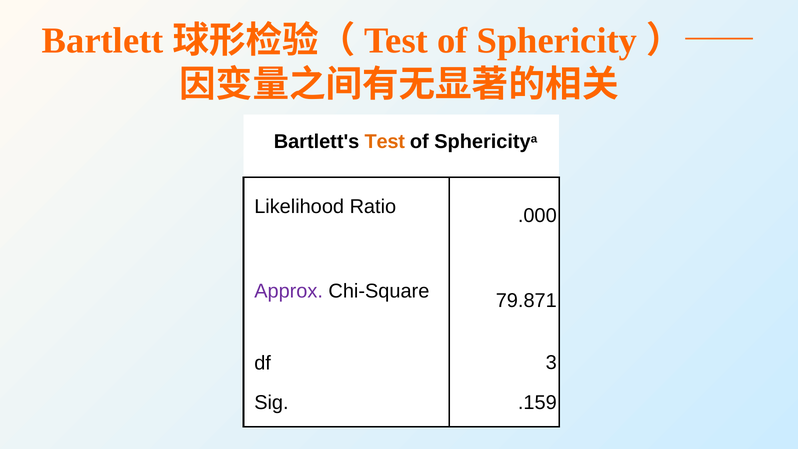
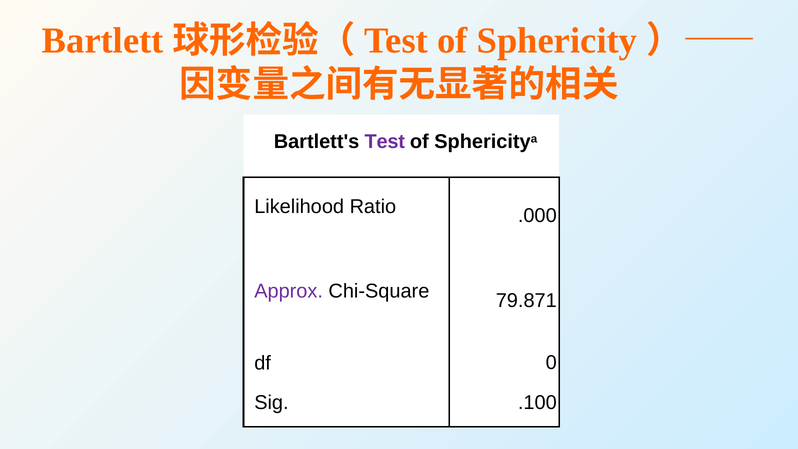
Test at (385, 142) colour: orange -> purple
3: 3 -> 0
.159: .159 -> .100
